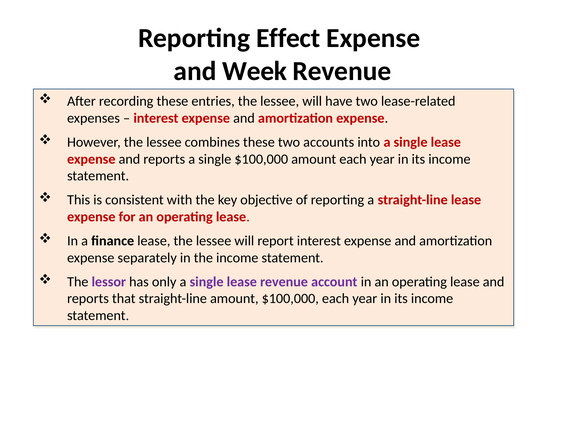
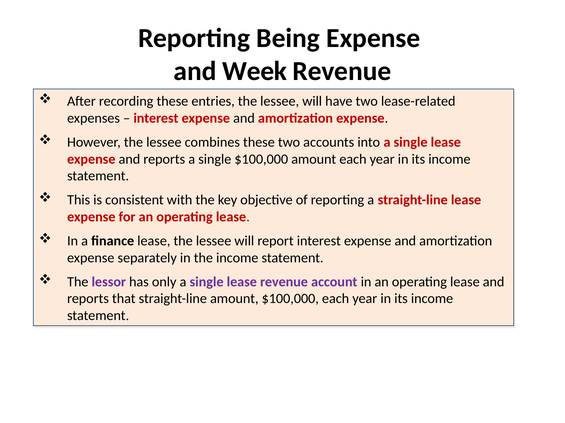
Effect: Effect -> Being
